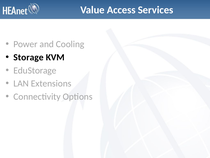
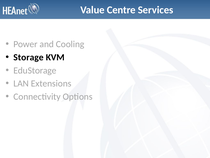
Access: Access -> Centre
